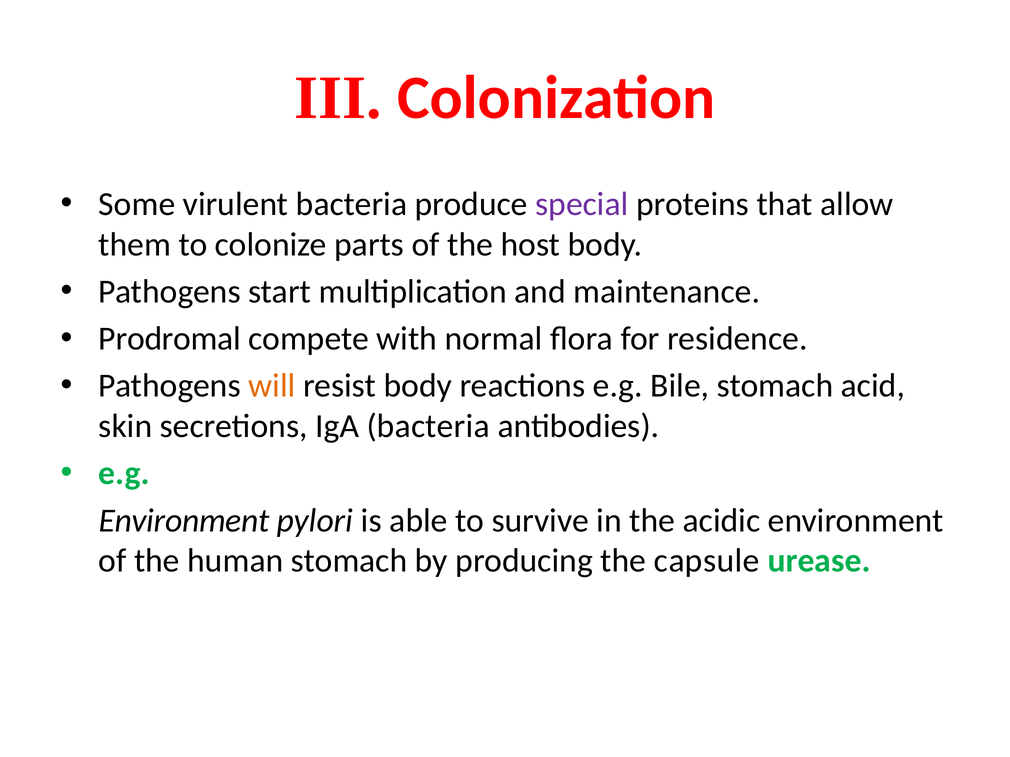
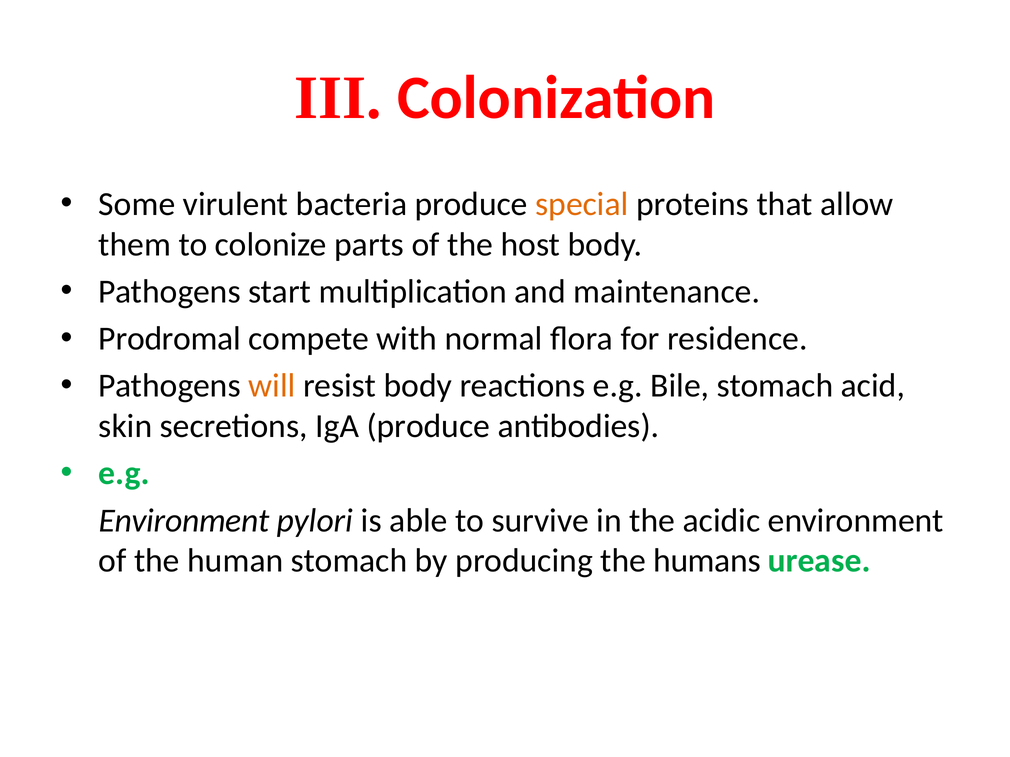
special colour: purple -> orange
IgA bacteria: bacteria -> produce
capsule: capsule -> humans
